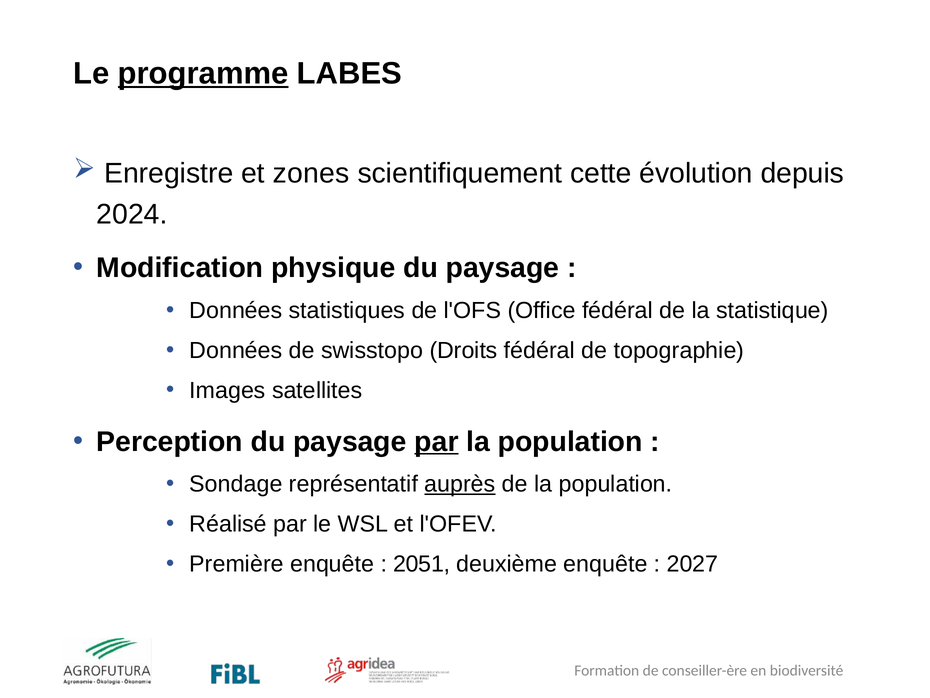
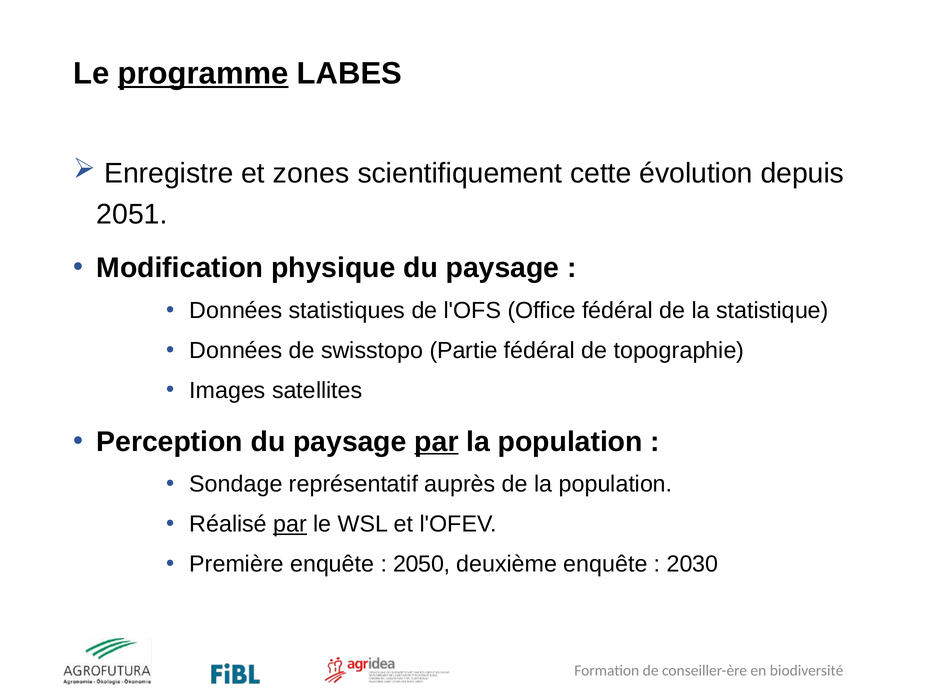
2024: 2024 -> 2051
Droits: Droits -> Partie
auprès underline: present -> none
par at (290, 524) underline: none -> present
2051: 2051 -> 2050
2027: 2027 -> 2030
